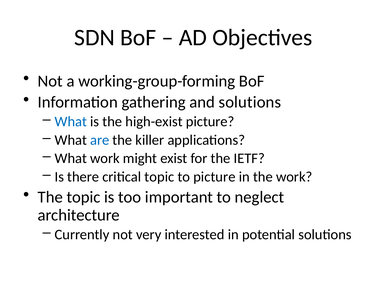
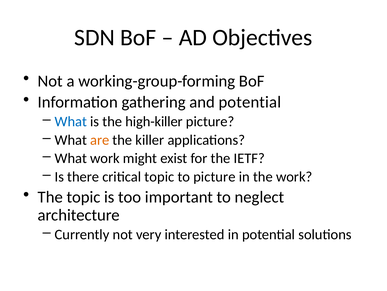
and solutions: solutions -> potential
high-exist: high-exist -> high-killer
are colour: blue -> orange
